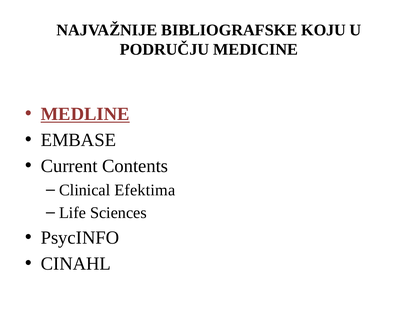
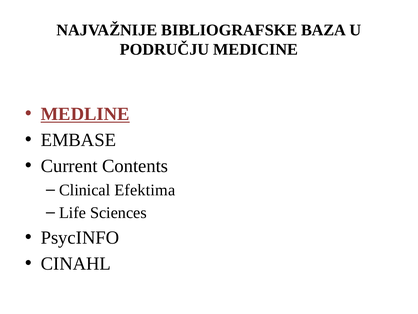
KOJU: KOJU -> BAZA
